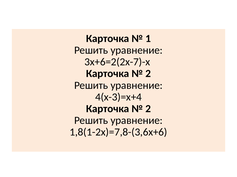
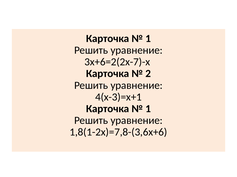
4(х-3)=х+4: 4(х-3)=х+4 -> 4(х-3)=х+1
2 at (148, 109): 2 -> 1
